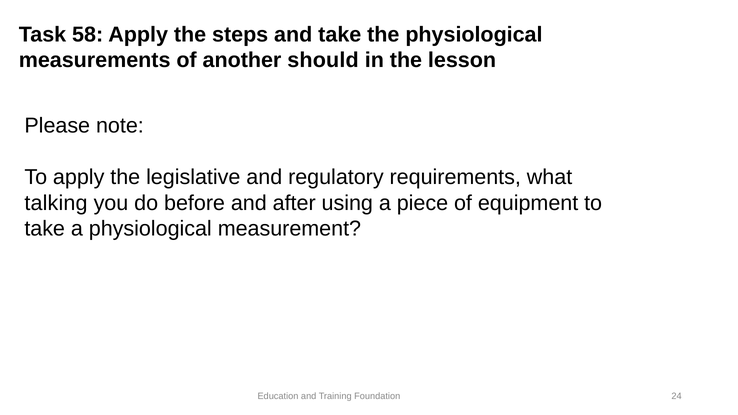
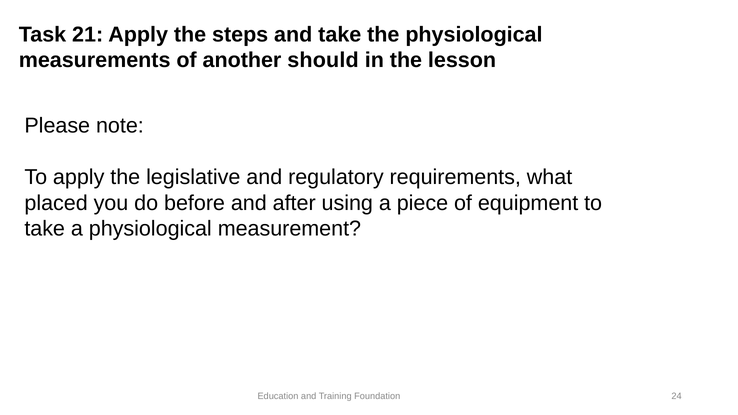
58: 58 -> 21
talking: talking -> placed
